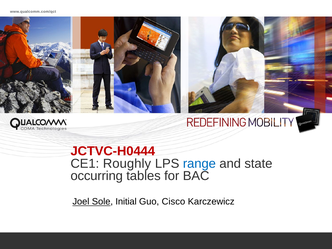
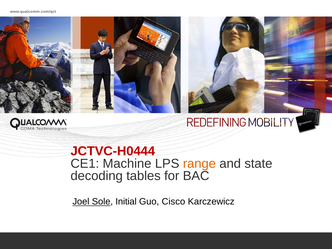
Roughly: Roughly -> Machine
range colour: blue -> orange
occurring: occurring -> decoding
